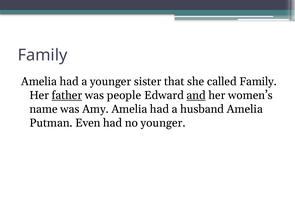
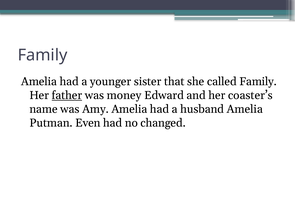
people: people -> money
and underline: present -> none
women’s: women’s -> coaster’s
no younger: younger -> changed
